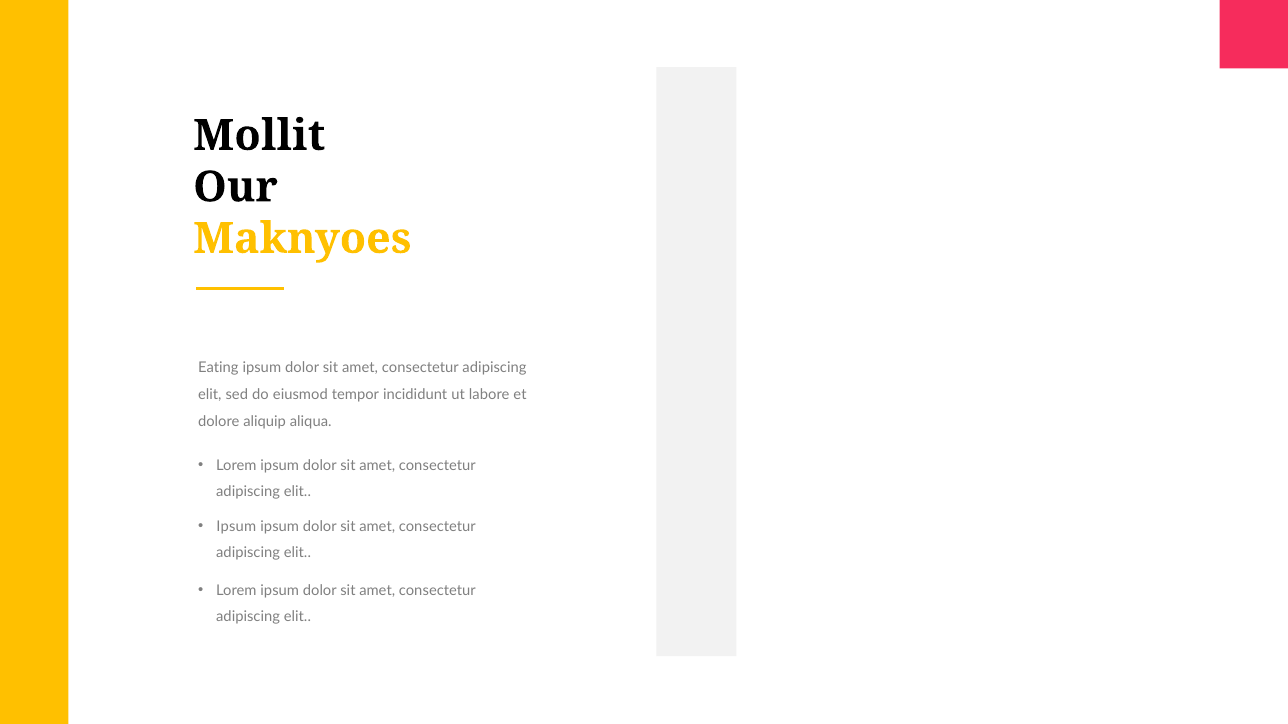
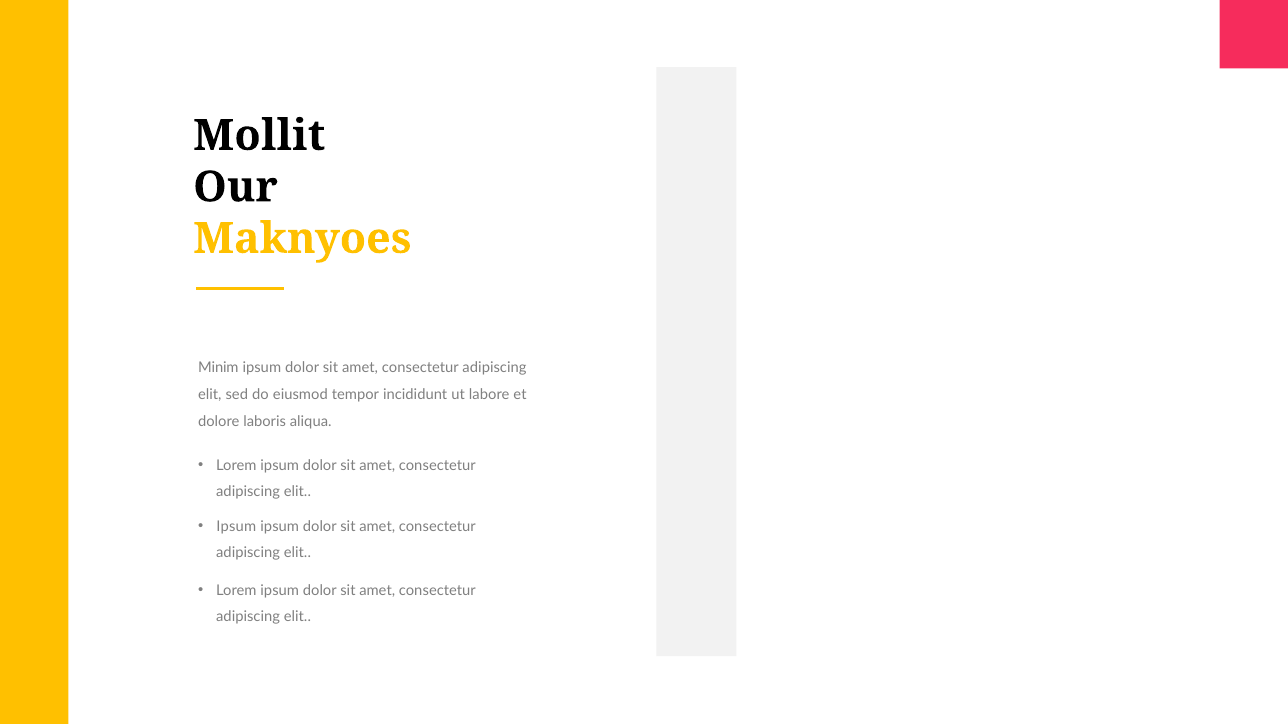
Eating: Eating -> Minim
aliquip: aliquip -> laboris
